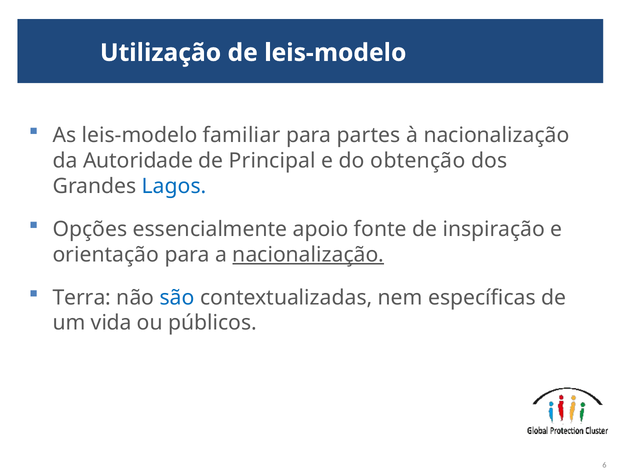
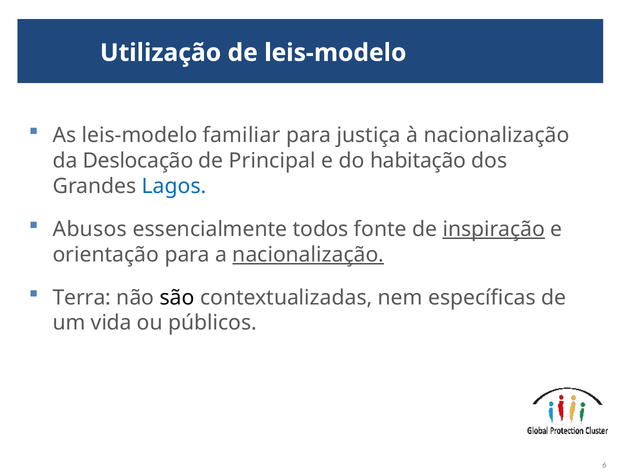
partes: partes -> justiça
Autoridade: Autoridade -> Deslocação
obtenção: obtenção -> habitação
Opções: Opções -> Abusos
apoio: apoio -> todos
inspiração underline: none -> present
são colour: blue -> black
